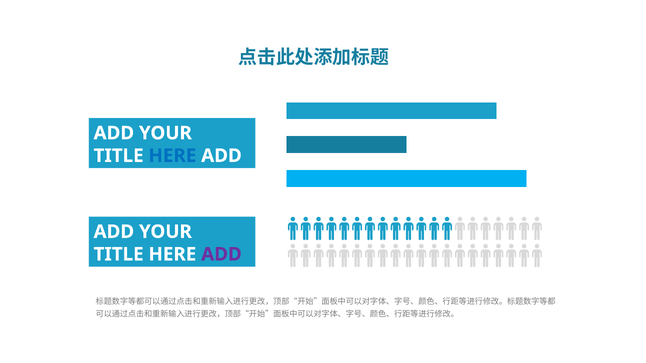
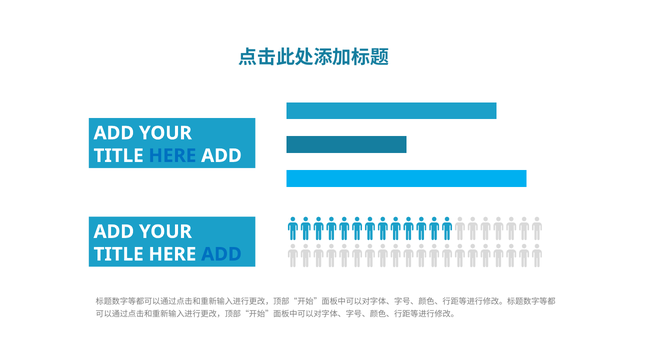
ADD at (221, 255) colour: purple -> blue
